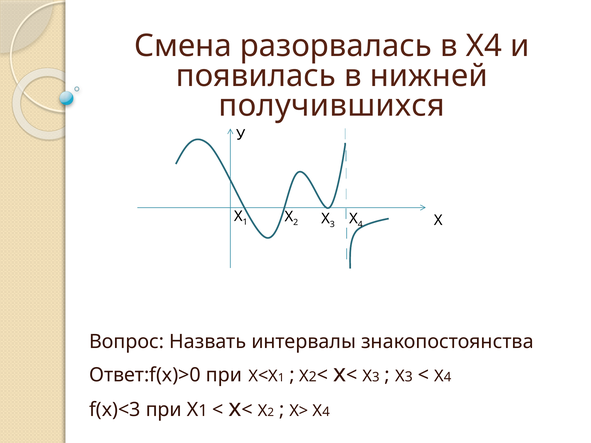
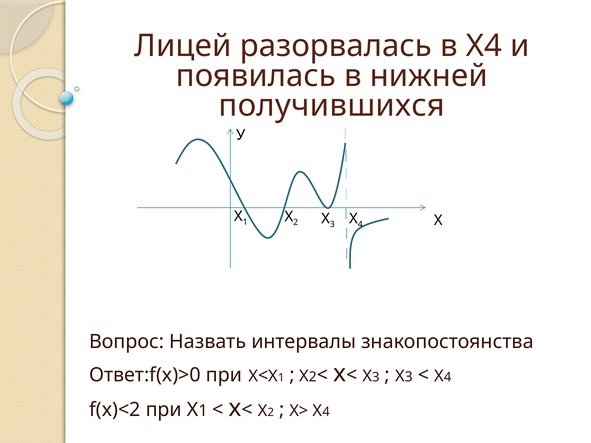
Смена: Смена -> Лицей
f(x)<3: f(x)<3 -> f(x)<2
